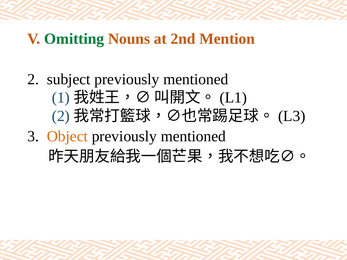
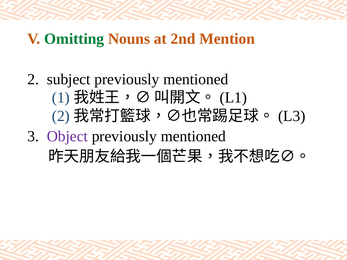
Object colour: orange -> purple
